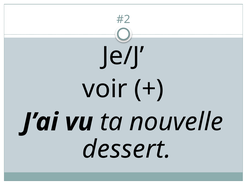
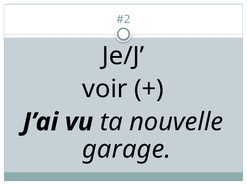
dessert: dessert -> garage
